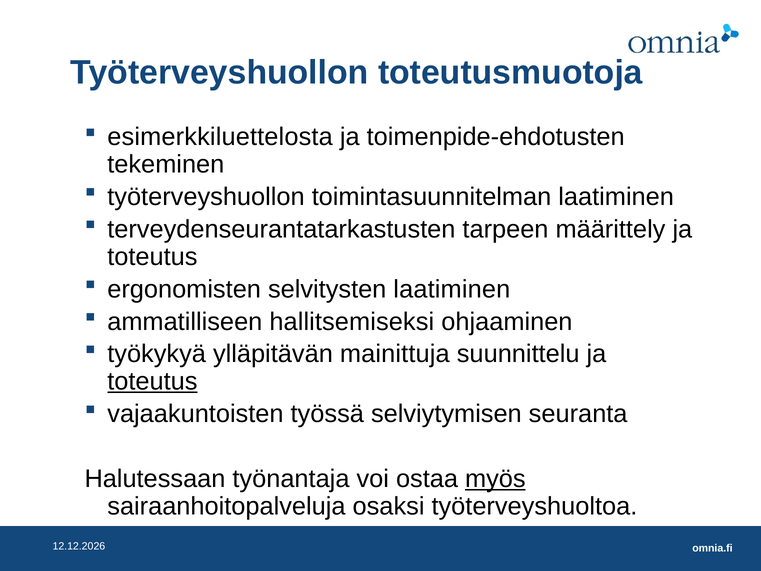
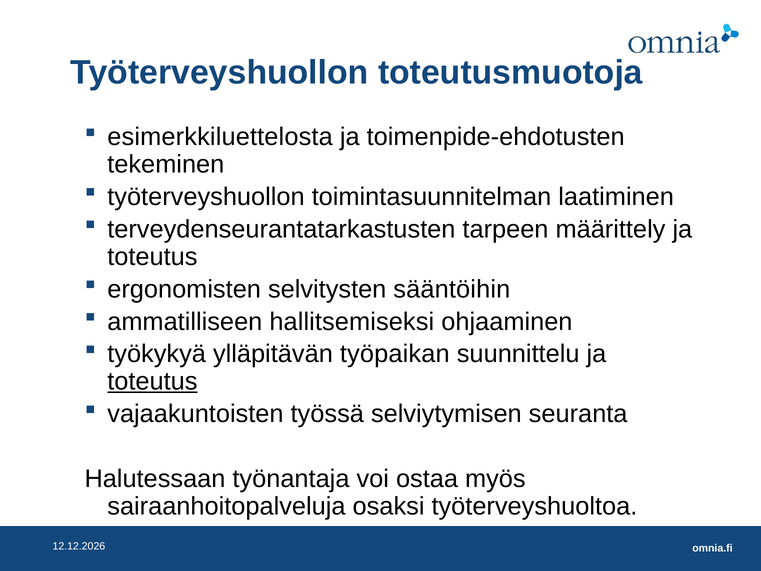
selvitysten laatiminen: laatiminen -> sääntöihin
mainittuja: mainittuja -> työpaikan
myös underline: present -> none
